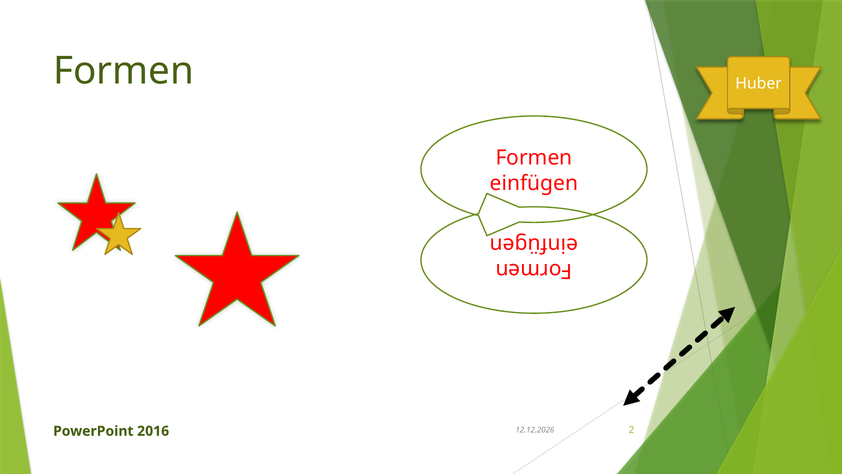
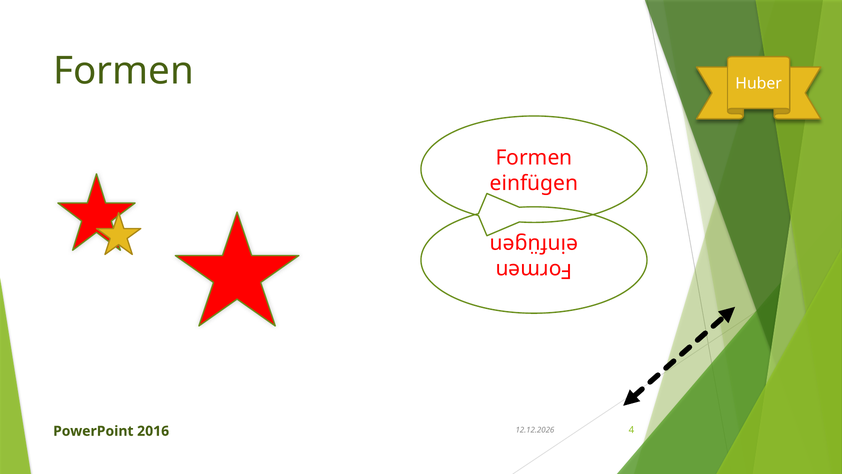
2: 2 -> 4
